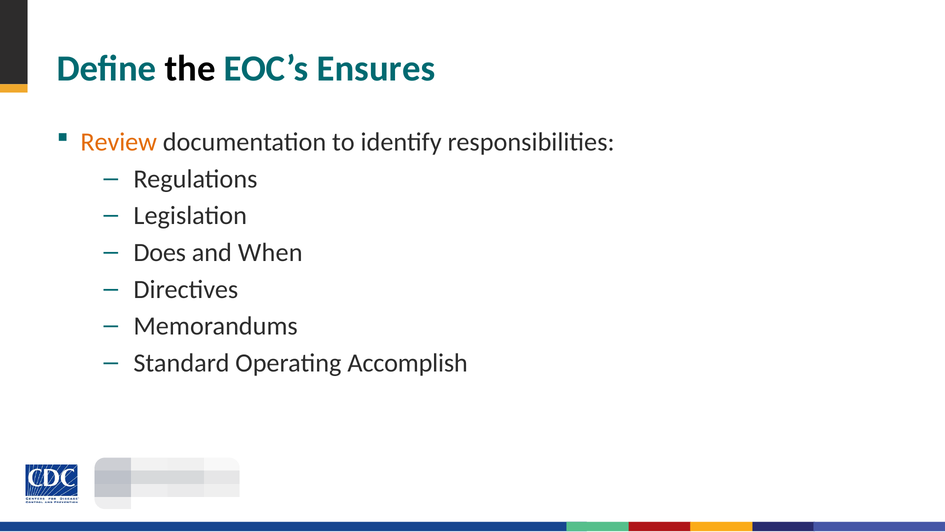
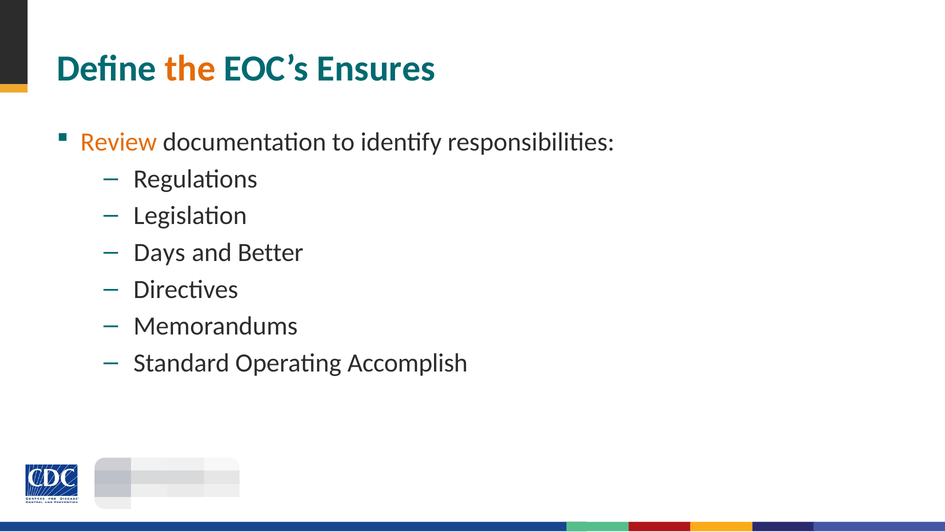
the colour: black -> orange
Does: Does -> Days
When: When -> Better
